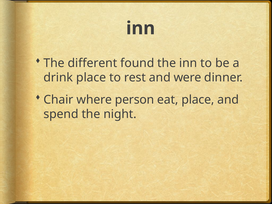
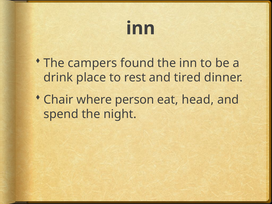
different: different -> campers
were: were -> tired
eat place: place -> head
